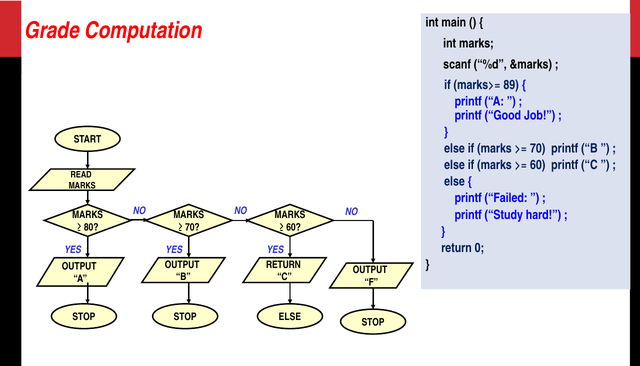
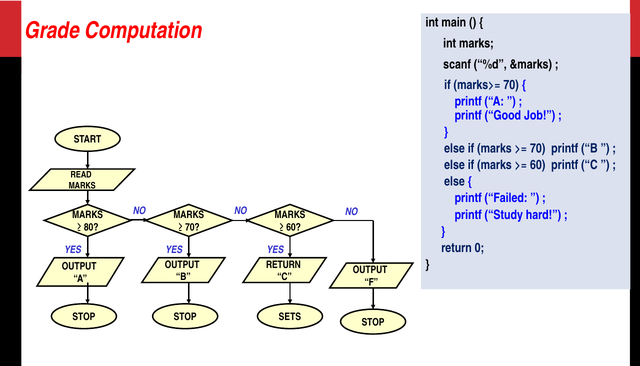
marks>= 89: 89 -> 70
ELSE at (290, 317): ELSE -> SETS
